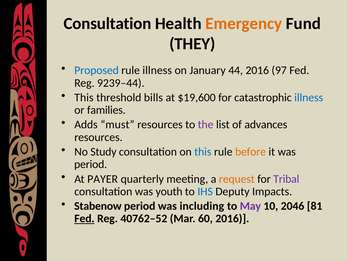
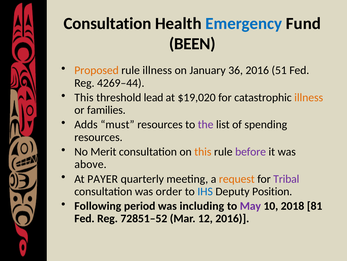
Emergency colour: orange -> blue
THEY: THEY -> BEEN
Proposed colour: blue -> orange
44: 44 -> 36
97: 97 -> 51
9239–44: 9239–44 -> 4269–44
bills: bills -> lead
$19,600: $19,600 -> $19,020
illness at (309, 97) colour: blue -> orange
advances: advances -> spending
Study: Study -> Merit
this at (203, 151) colour: blue -> orange
before colour: orange -> purple
period at (91, 164): period -> above
youth: youth -> order
Impacts: Impacts -> Position
Stabenow: Stabenow -> Following
2046: 2046 -> 2018
Fed at (84, 218) underline: present -> none
40762–52: 40762–52 -> 72851–52
60: 60 -> 12
